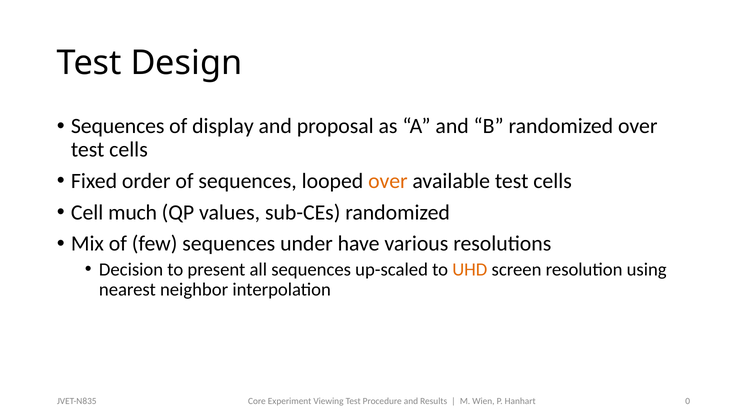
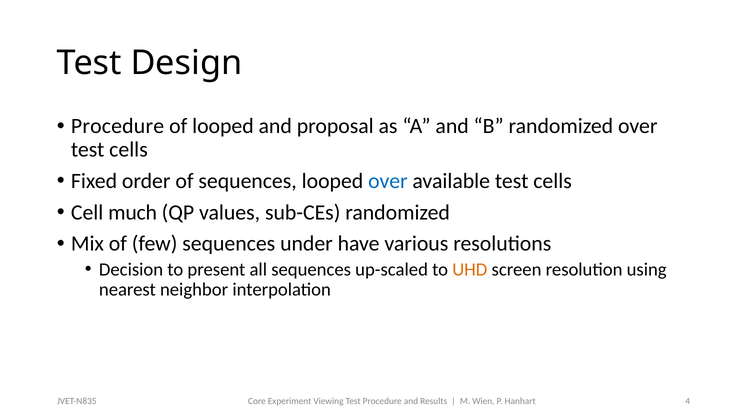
Sequences at (118, 126): Sequences -> Procedure
of display: display -> looped
over at (388, 181) colour: orange -> blue
0: 0 -> 4
